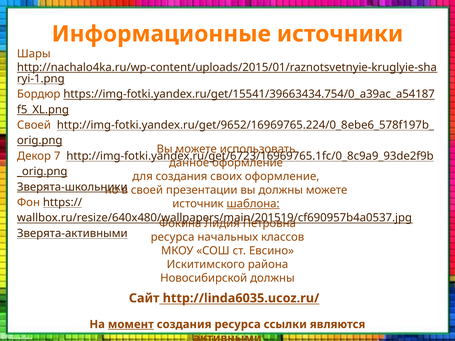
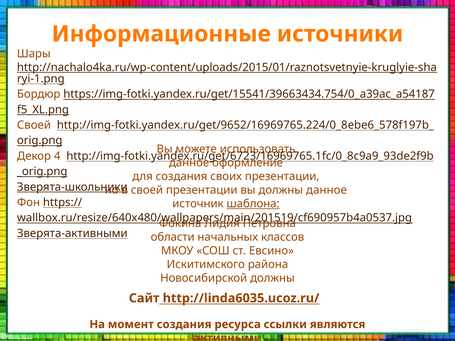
7: 7 -> 4
своих оформление: оформление -> презентации
должны можете: можете -> данное
ресурса at (173, 237): ресурса -> области
момент underline: present -> none
